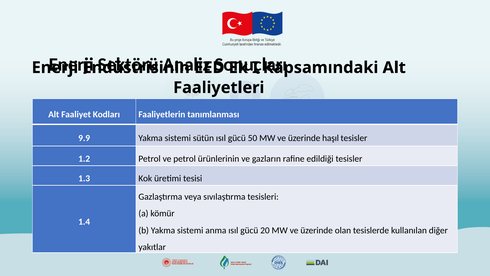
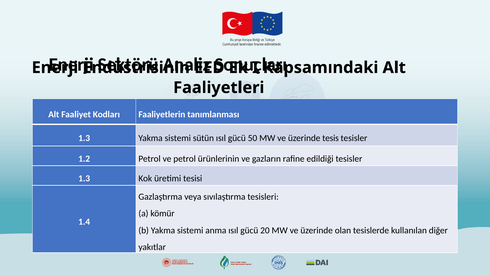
9.9 at (84, 138): 9.9 -> 1.3
haşıl: haşıl -> tesis
